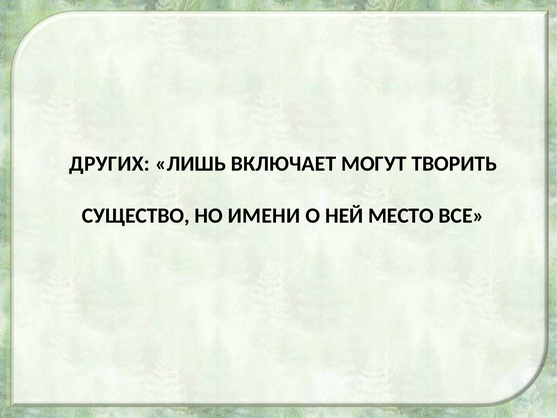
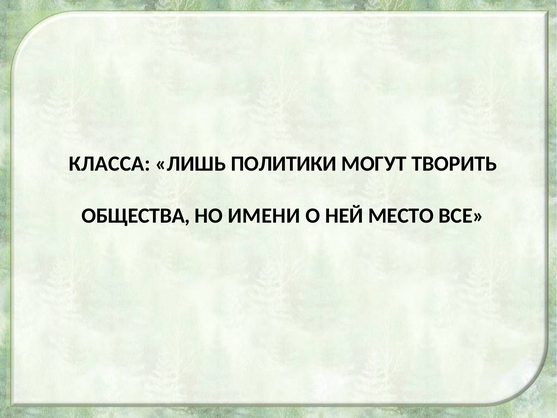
ДРУГИХ: ДРУГИХ -> КЛАССА
ВКЛЮЧАЕТ: ВКЛЮЧАЕТ -> ПОЛИТИКИ
СУЩЕСТВО: СУЩЕСТВО -> ОБЩЕСТВА
